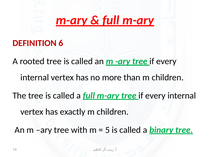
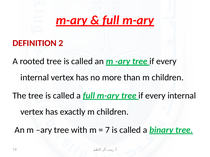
6: 6 -> 2
5: 5 -> 7
